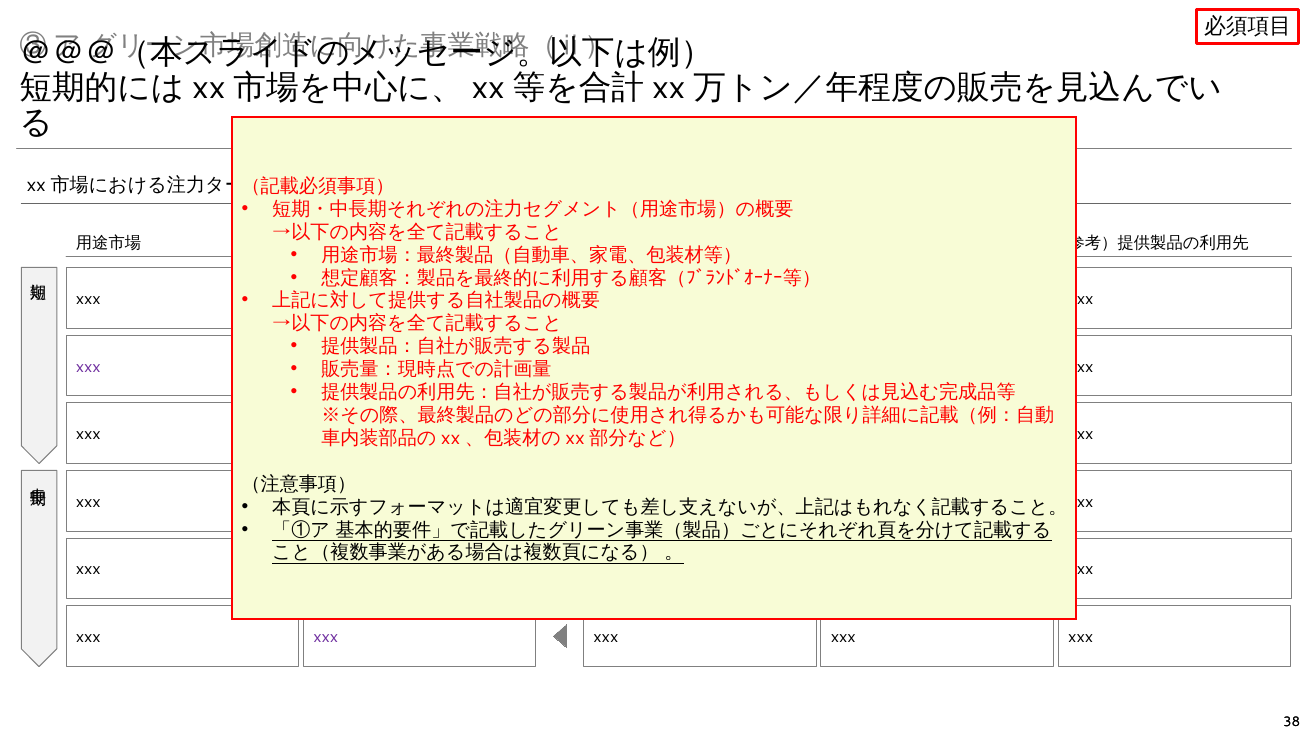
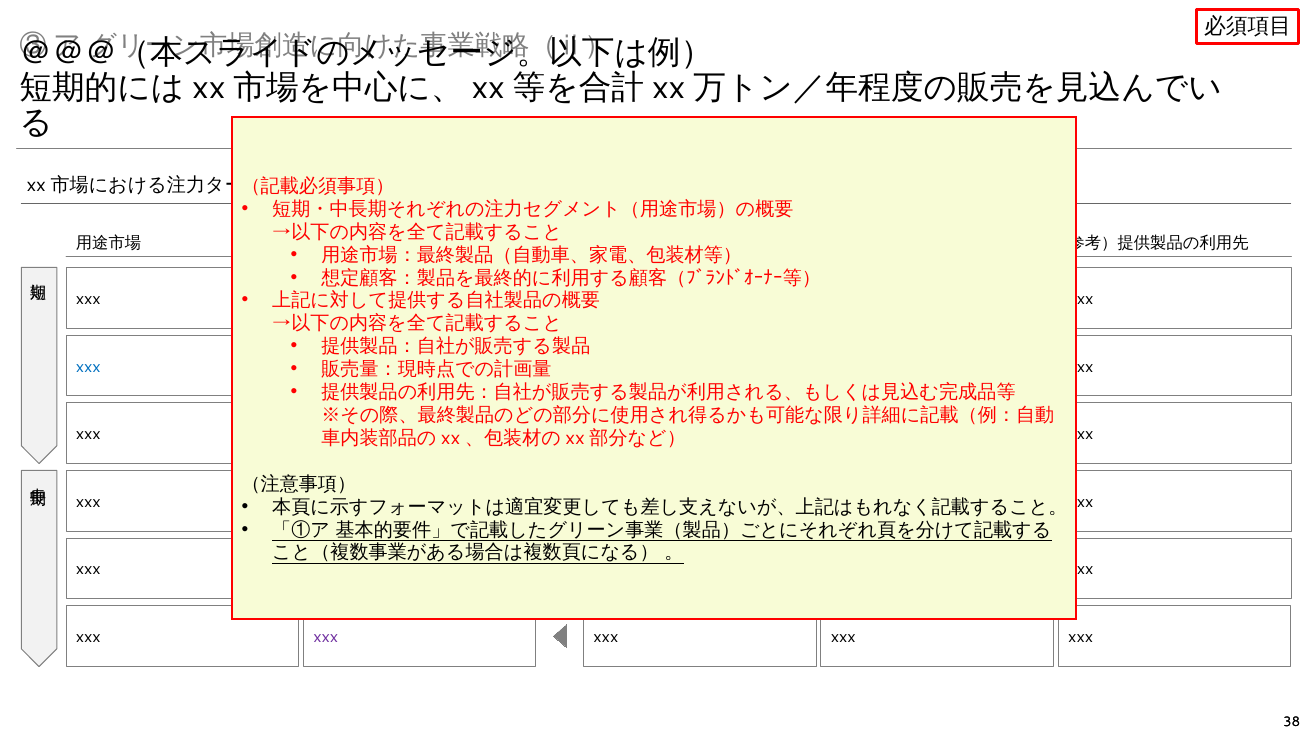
xxx at (88, 367) colour: purple -> blue
